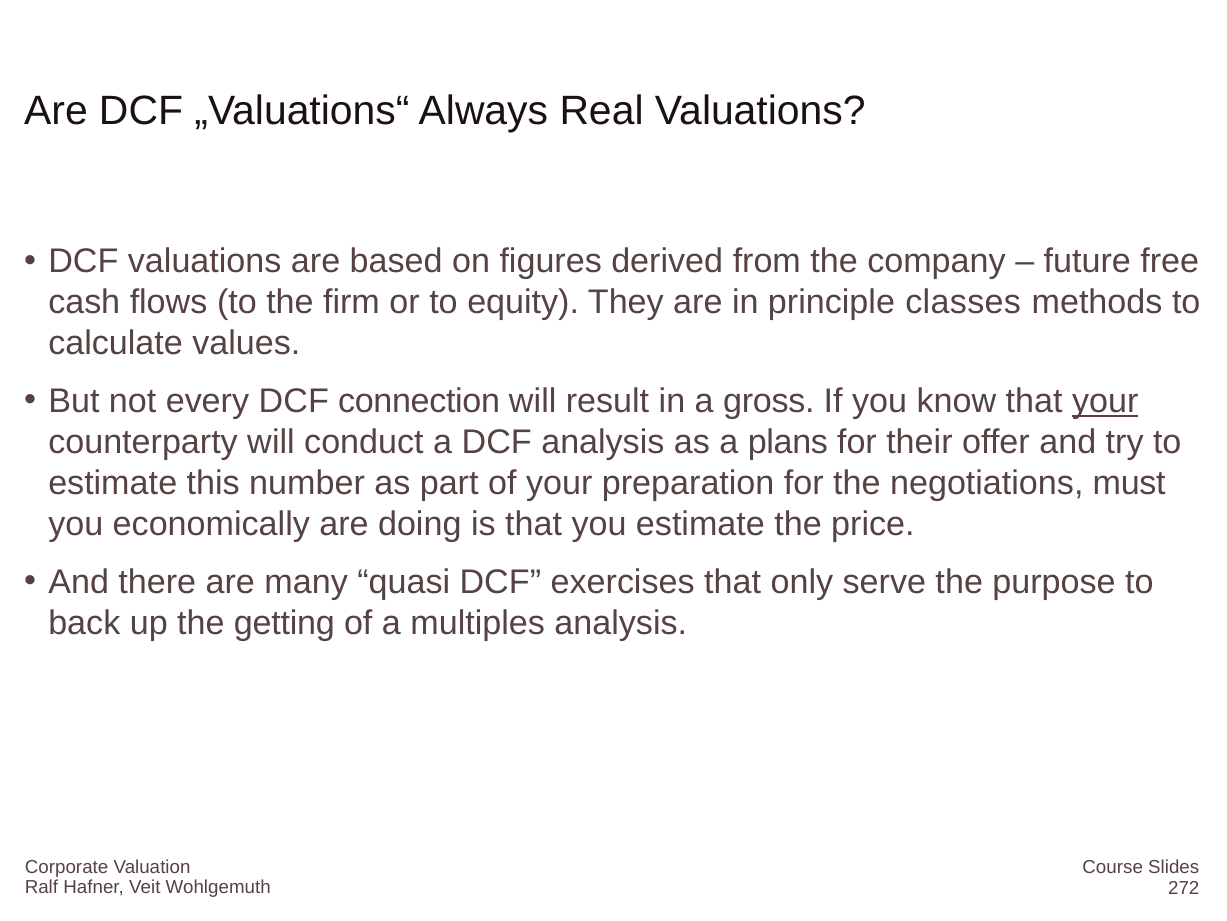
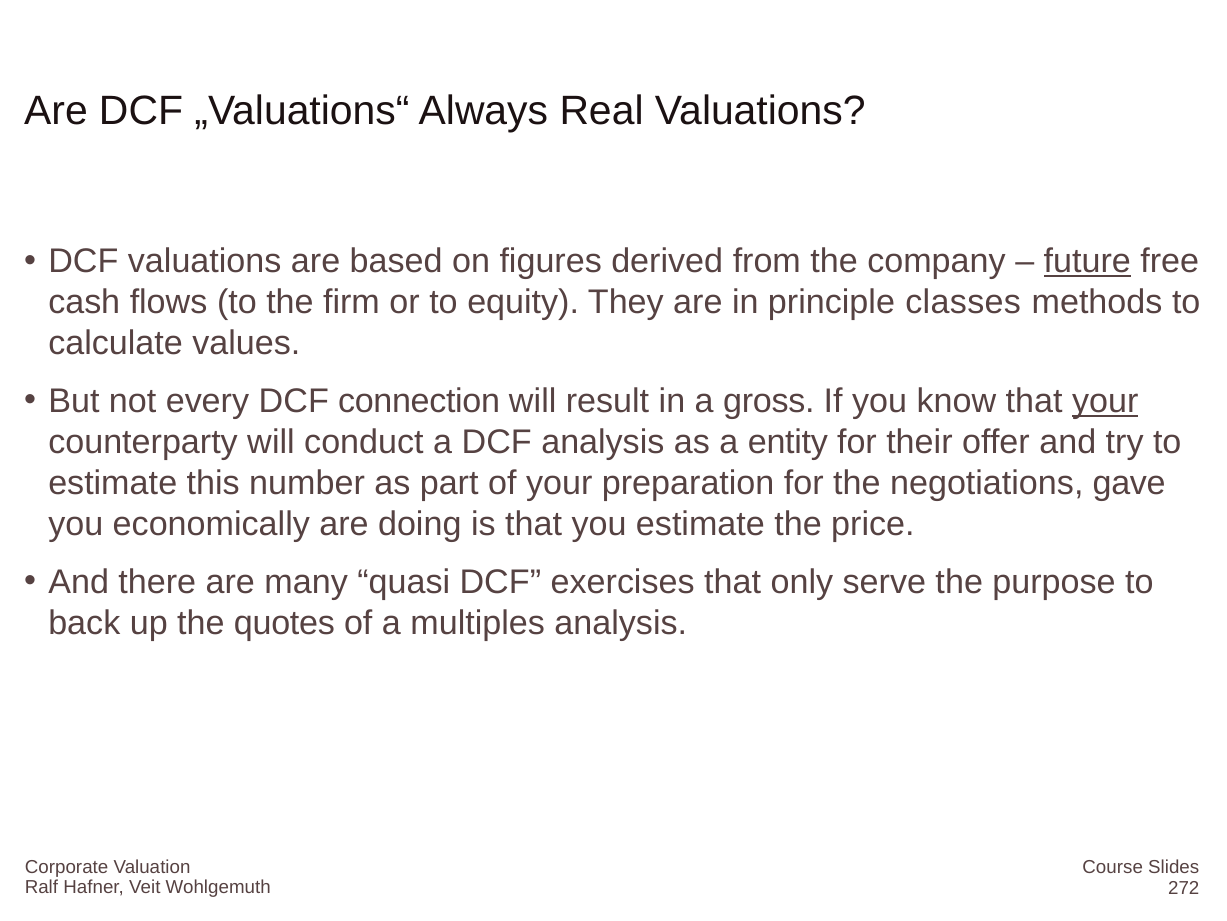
future underline: none -> present
plans: plans -> entity
must: must -> gave
getting: getting -> quotes
